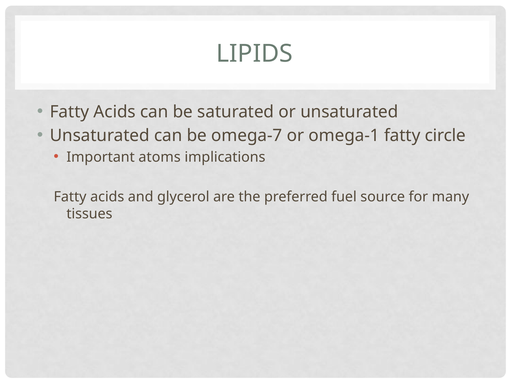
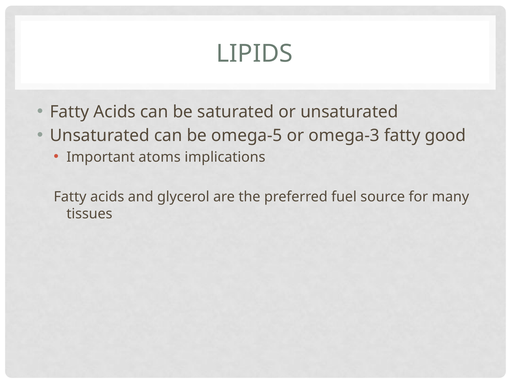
omega-7: omega-7 -> omega-5
omega-1: omega-1 -> omega-3
circle: circle -> good
